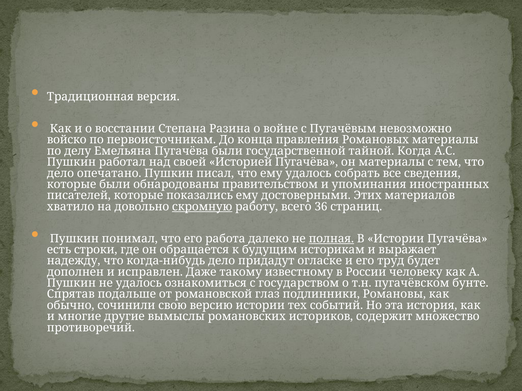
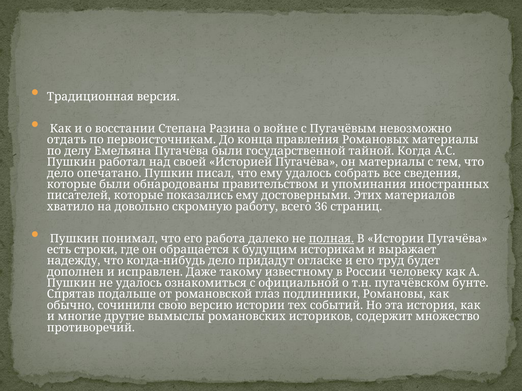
войско: войско -> отдать
скромную underline: present -> none
государством: государством -> официальной
